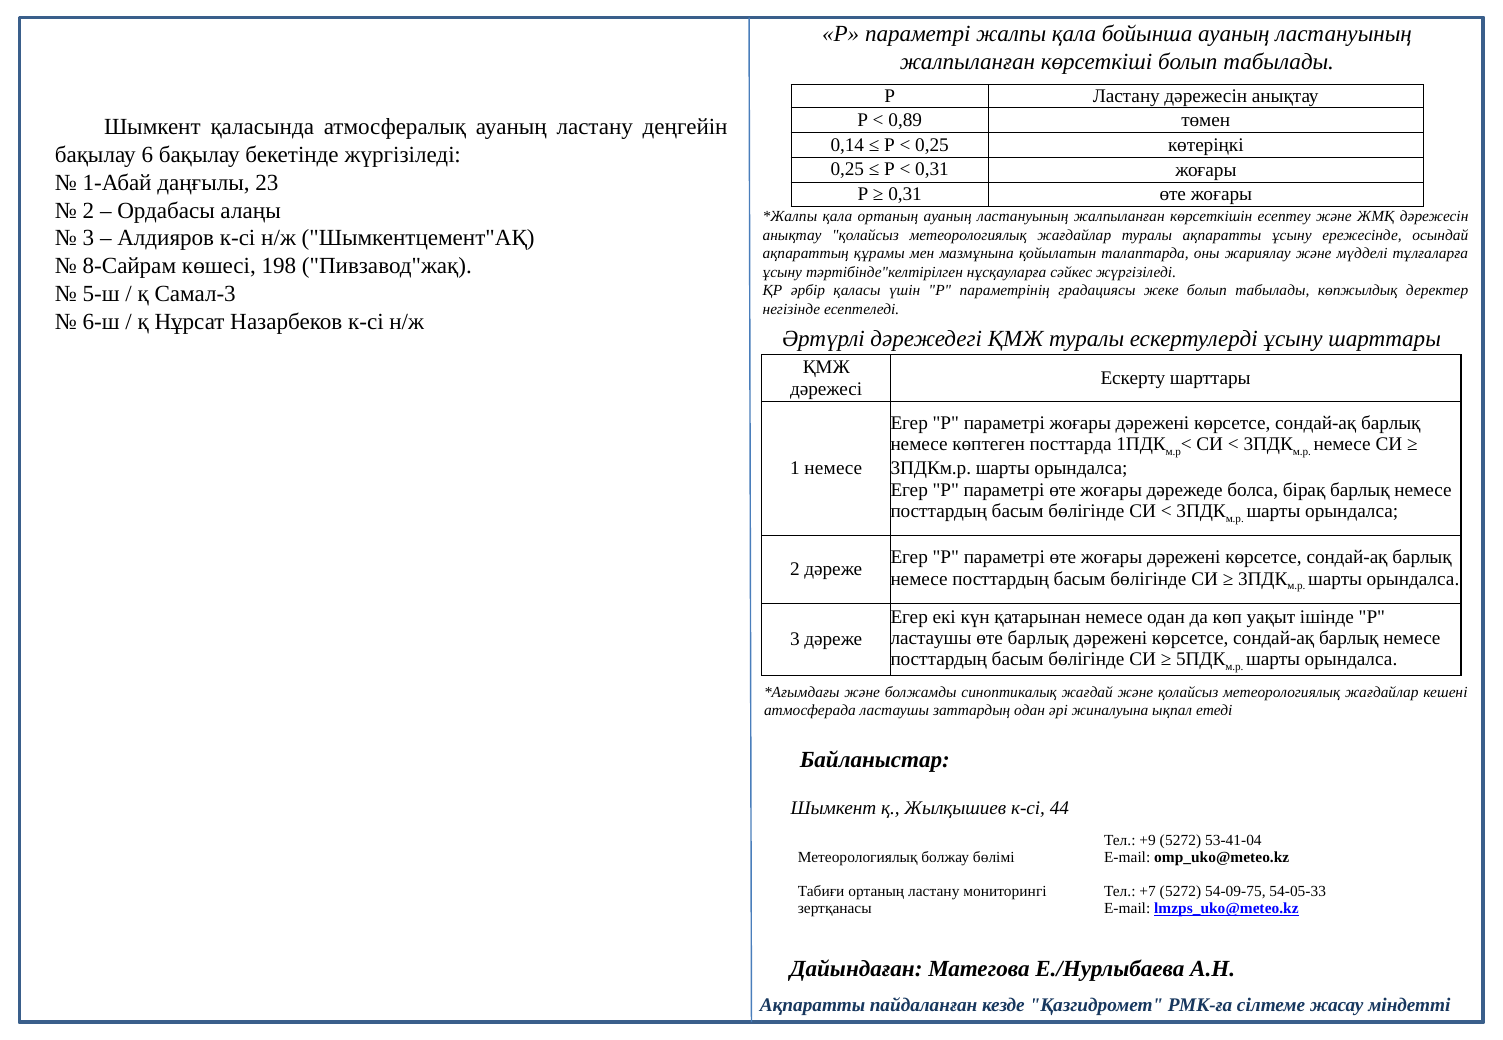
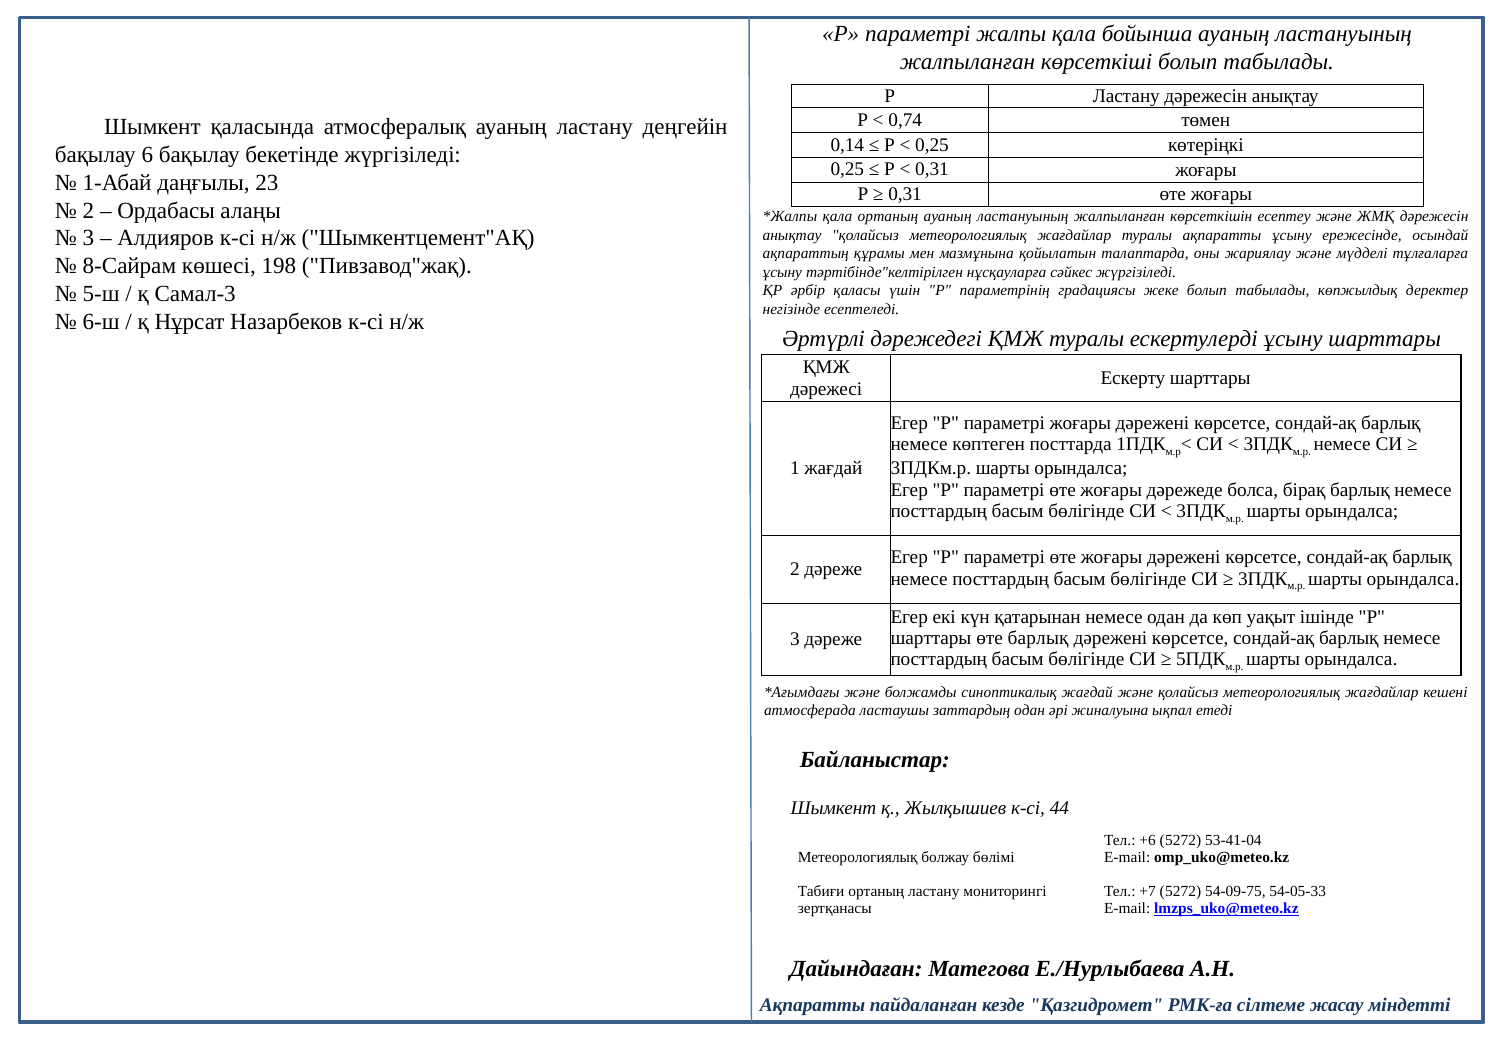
0,89: 0,89 -> 0,74
1 немесе: немесе -> жағдай
ластаушы at (931, 638): ластаушы -> шарттары
+9: +9 -> +6
